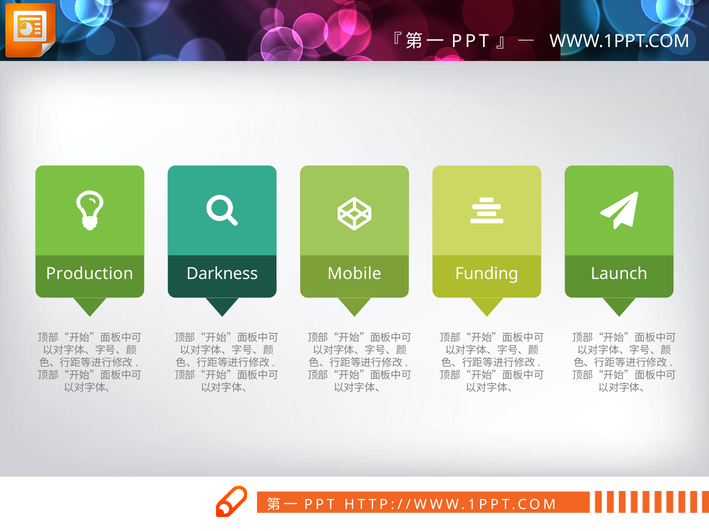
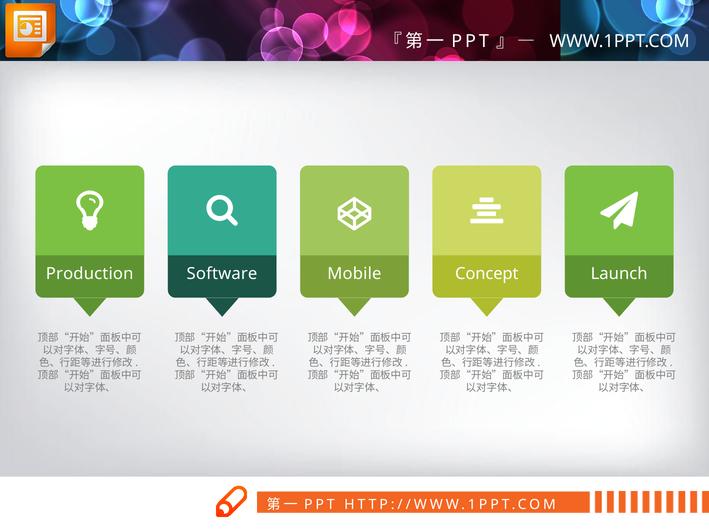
Darkness: Darkness -> Software
Funding: Funding -> Concept
